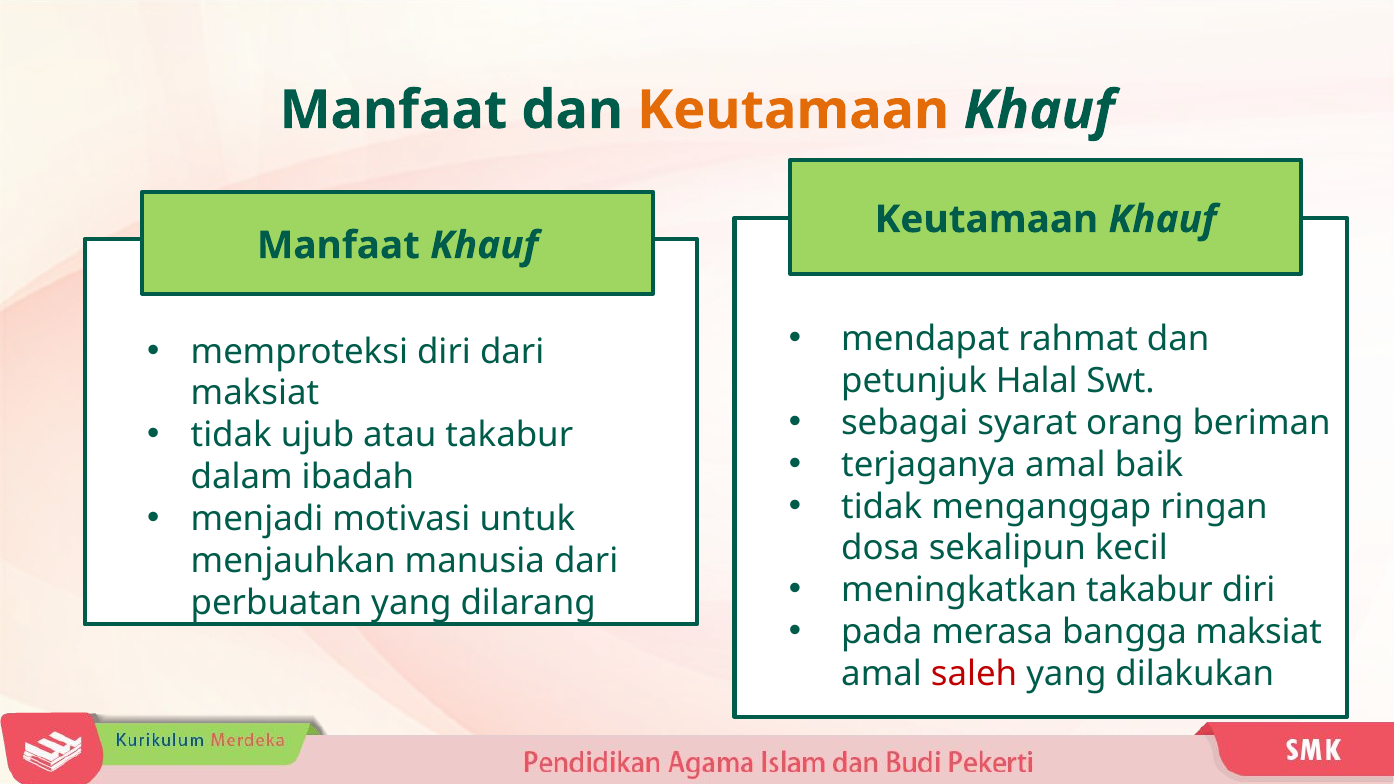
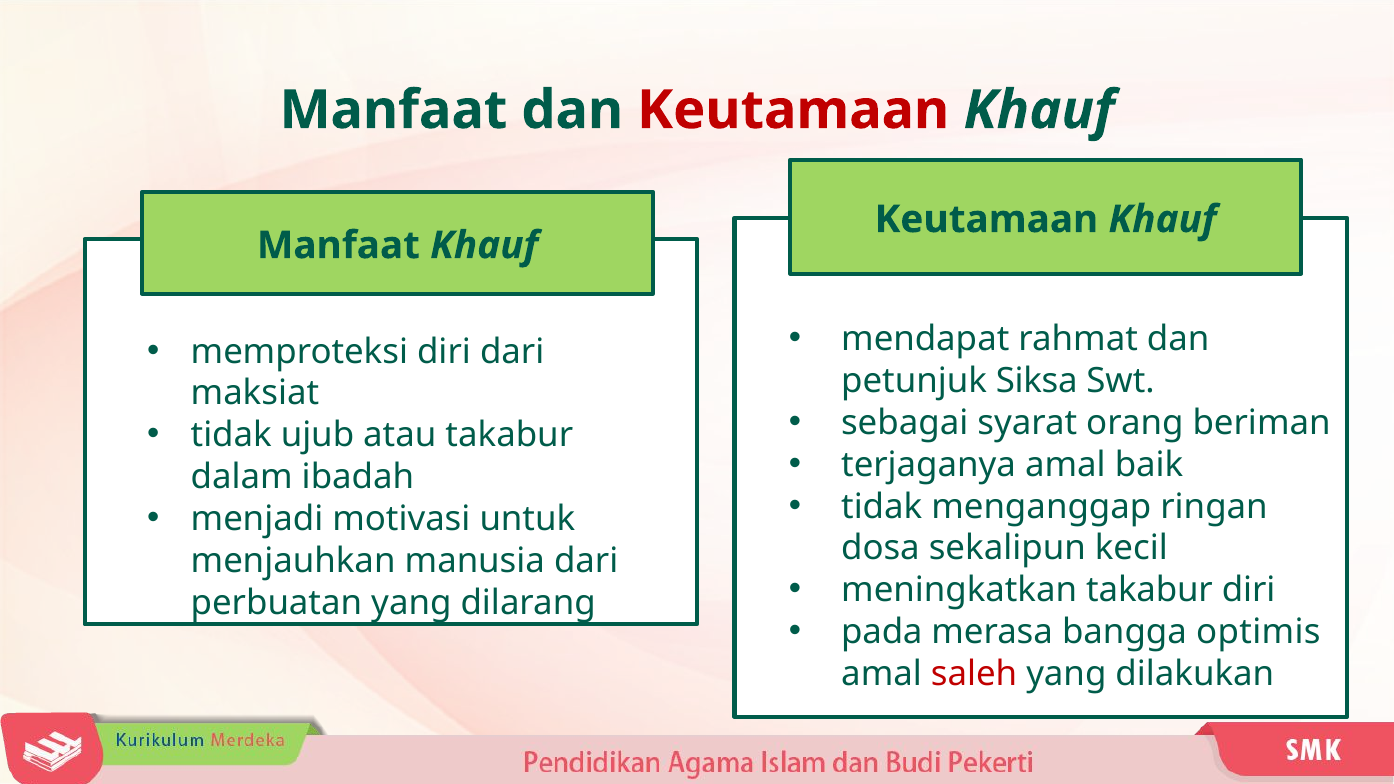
Keutamaan at (793, 110) colour: orange -> red
Halal: Halal -> Siksa
bangga maksiat: maksiat -> optimis
